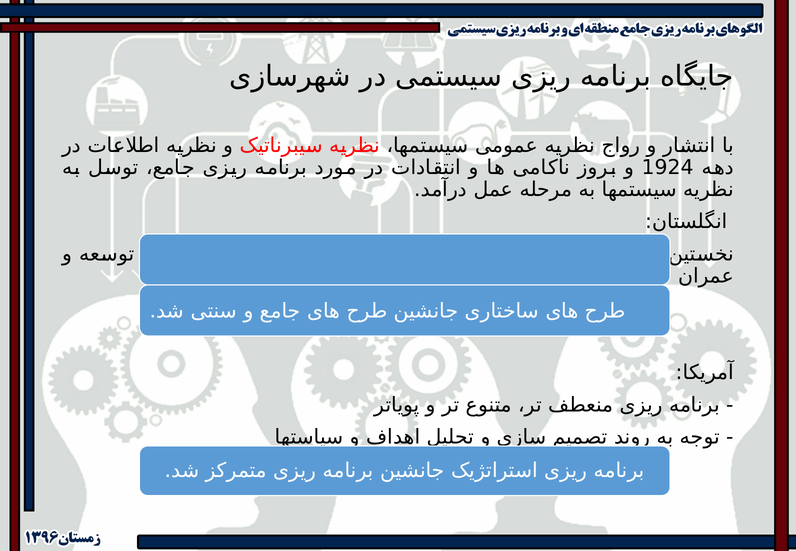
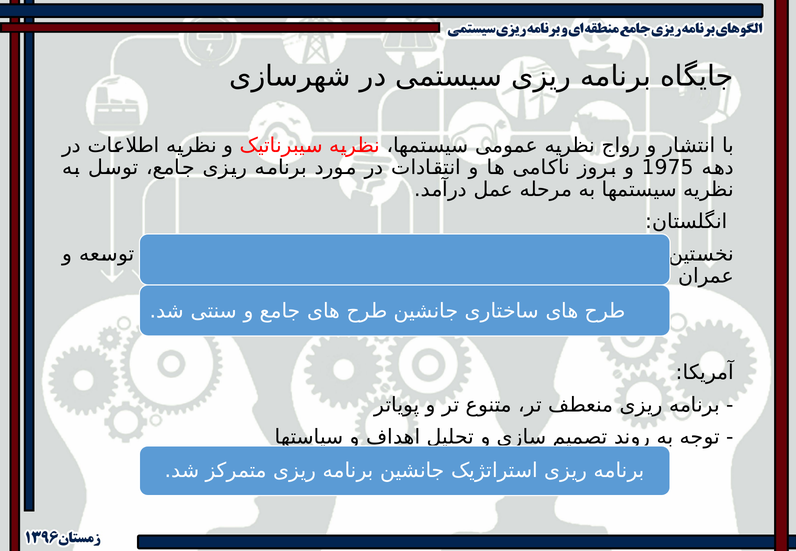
1924: 1924 -> 1975
